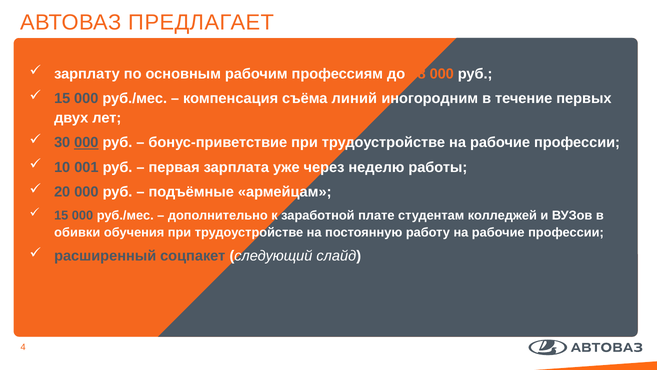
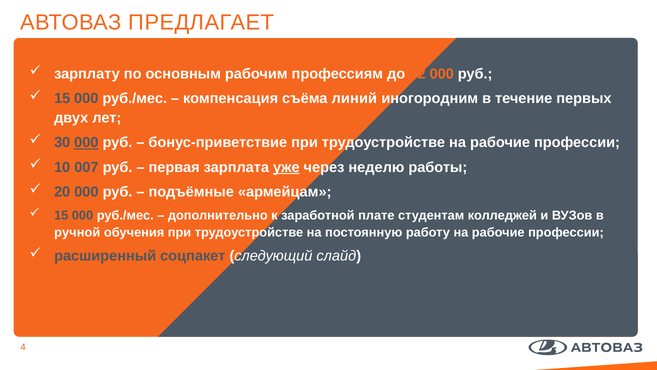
88: 88 -> 32
001: 001 -> 007
уже underline: none -> present
обивки: обивки -> ручной
